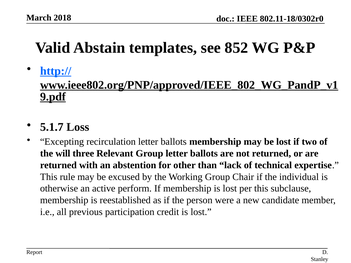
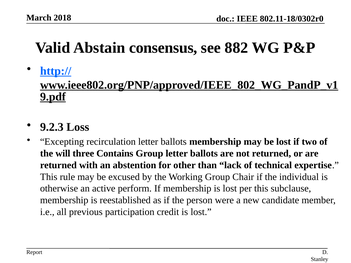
templates: templates -> consensus
852: 852 -> 882
5.1.7: 5.1.7 -> 9.2.3
Relevant: Relevant -> Contains
